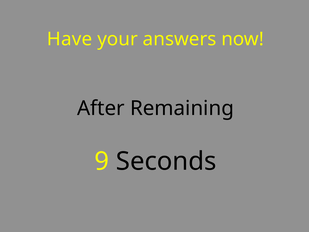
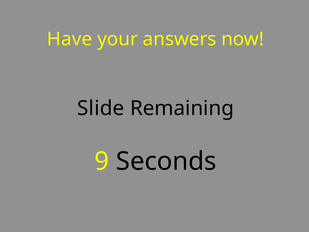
After: After -> Slide
